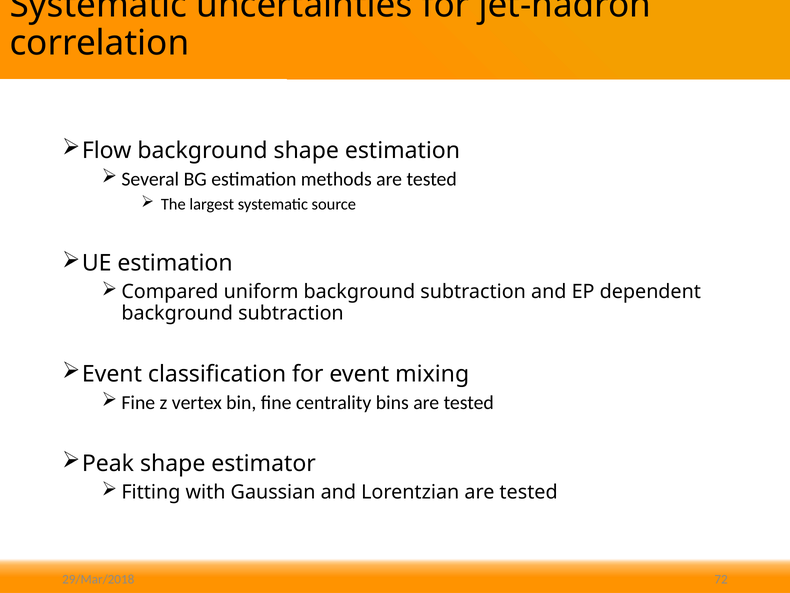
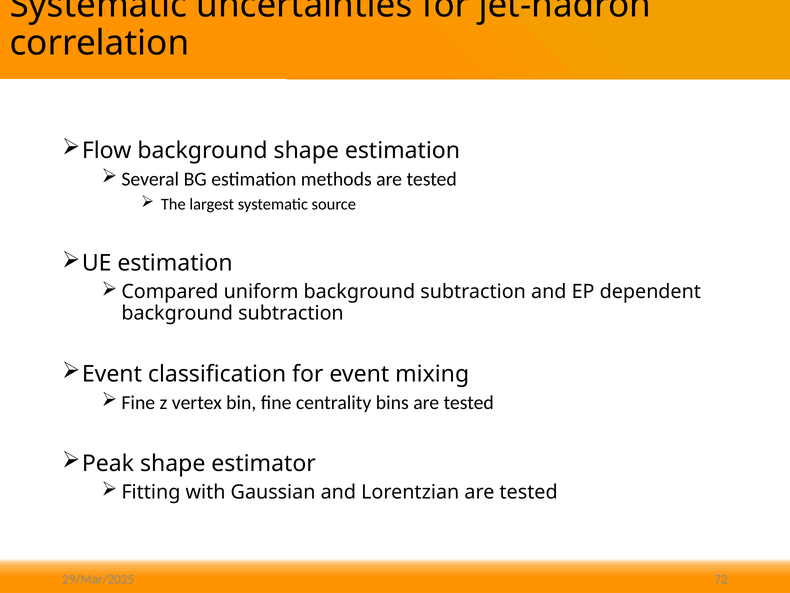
29/Mar/2018: 29/Mar/2018 -> 29/Mar/2025
